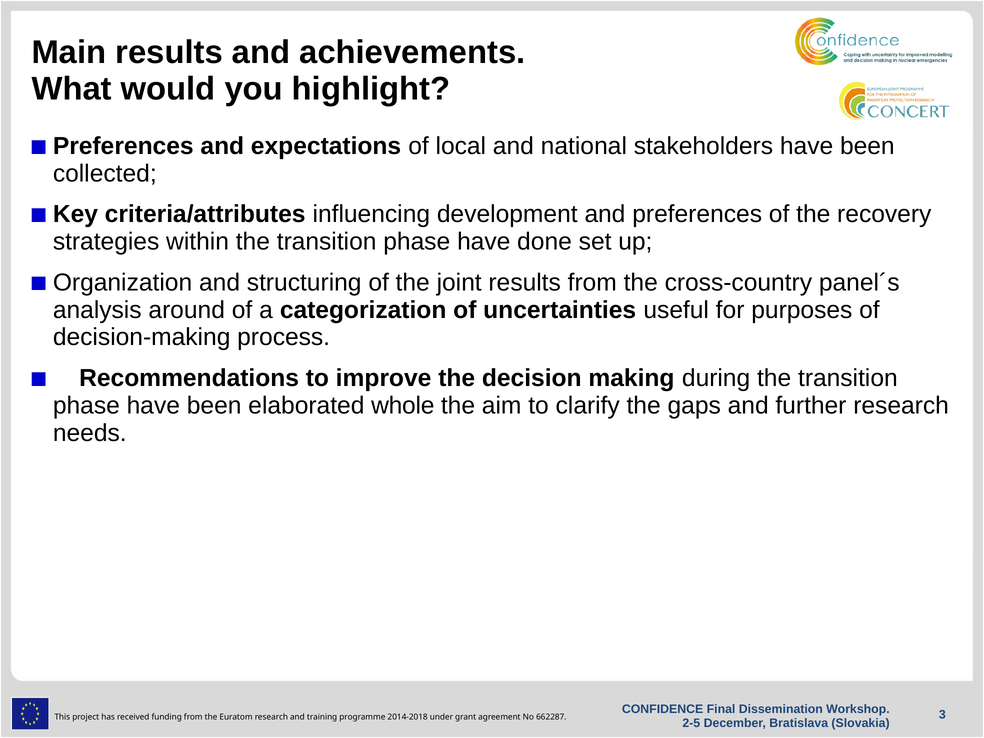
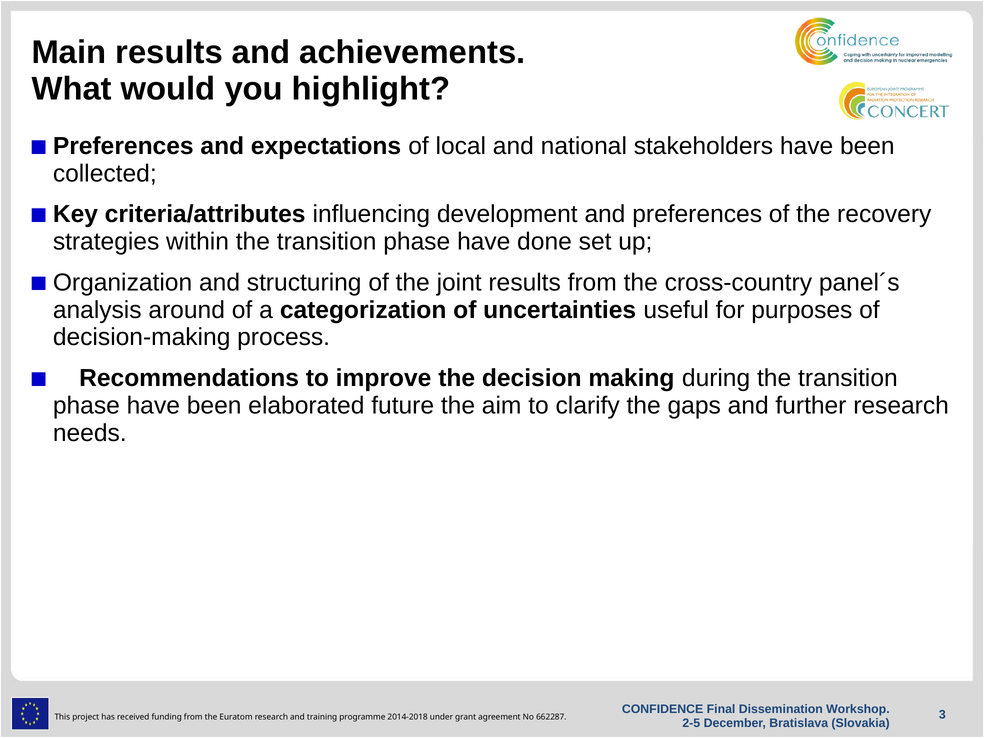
whole: whole -> future
